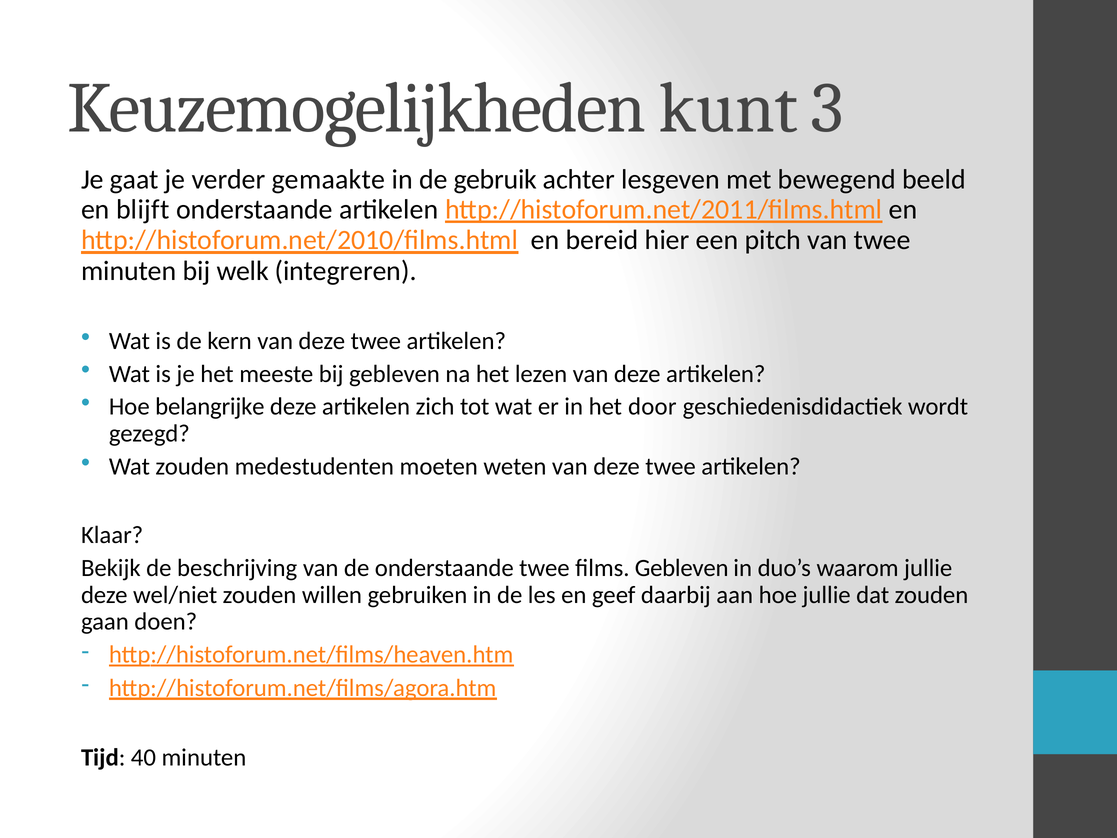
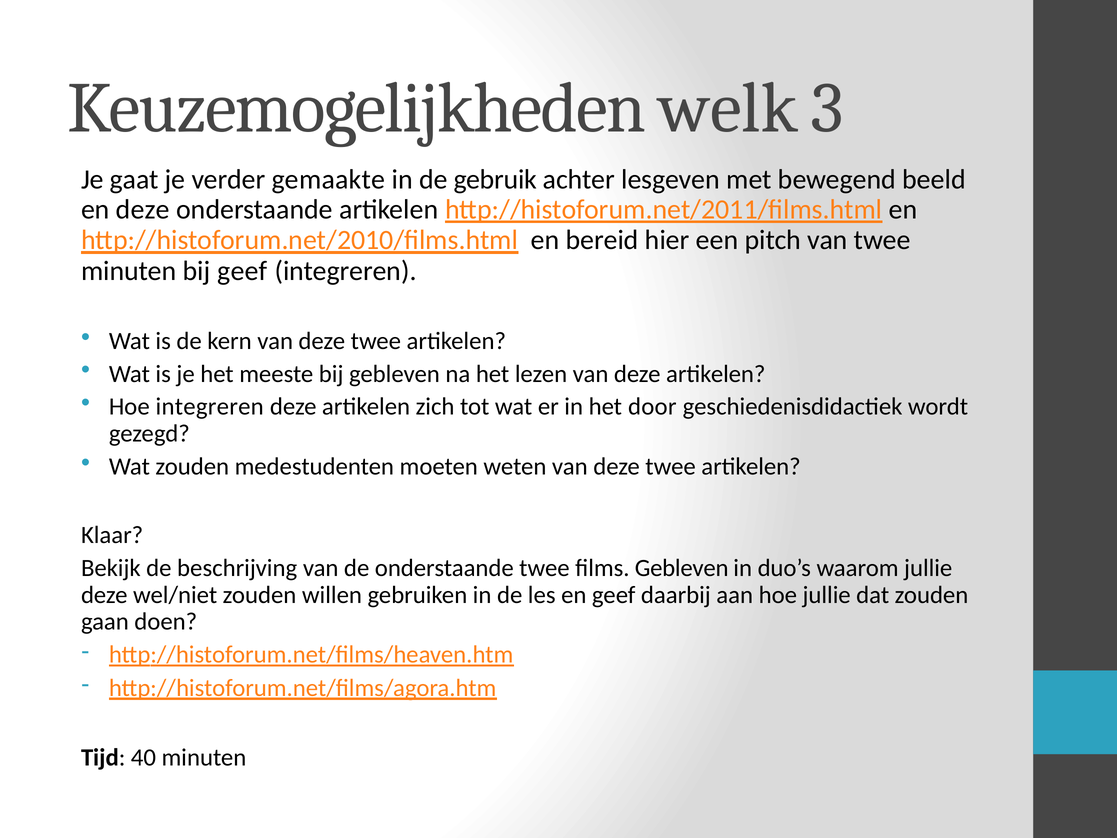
kunt: kunt -> welk
en blijft: blijft -> deze
bij welk: welk -> geef
Hoe belangrijke: belangrijke -> integreren
